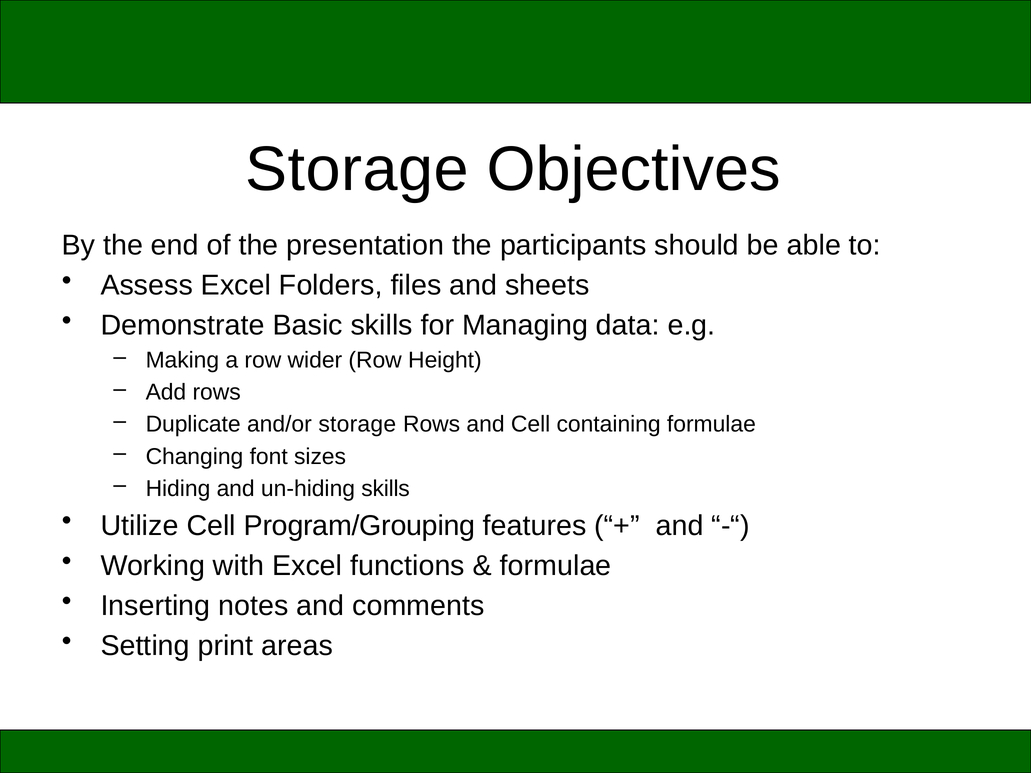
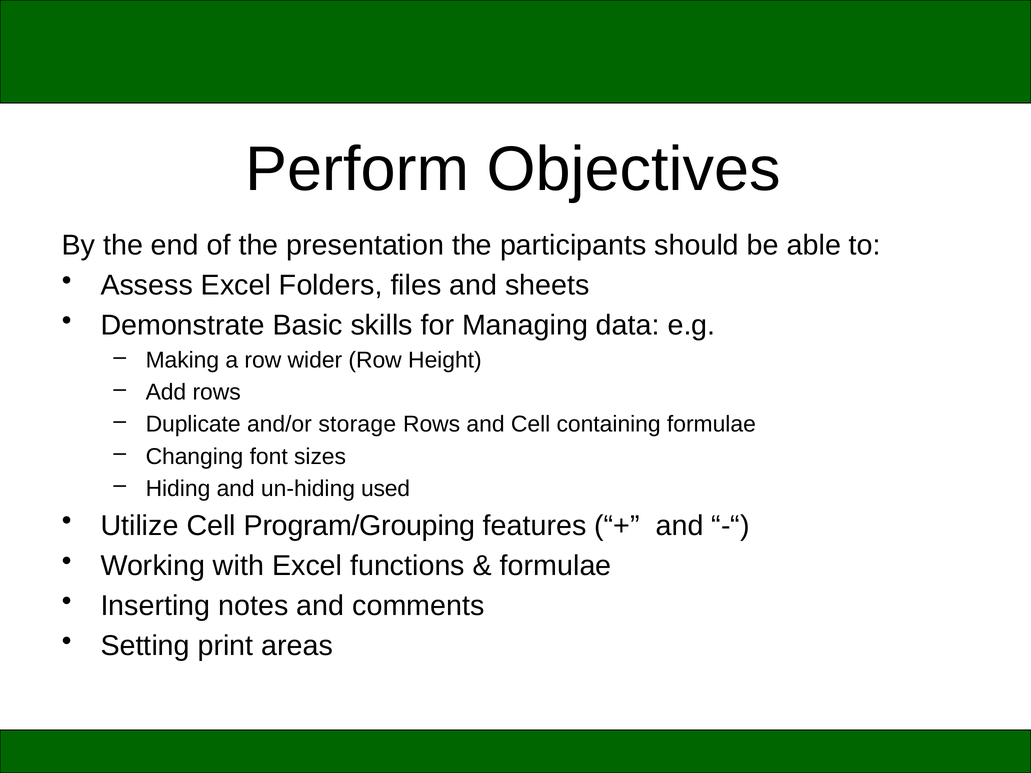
Storage at (357, 169): Storage -> Perform
un-hiding skills: skills -> used
